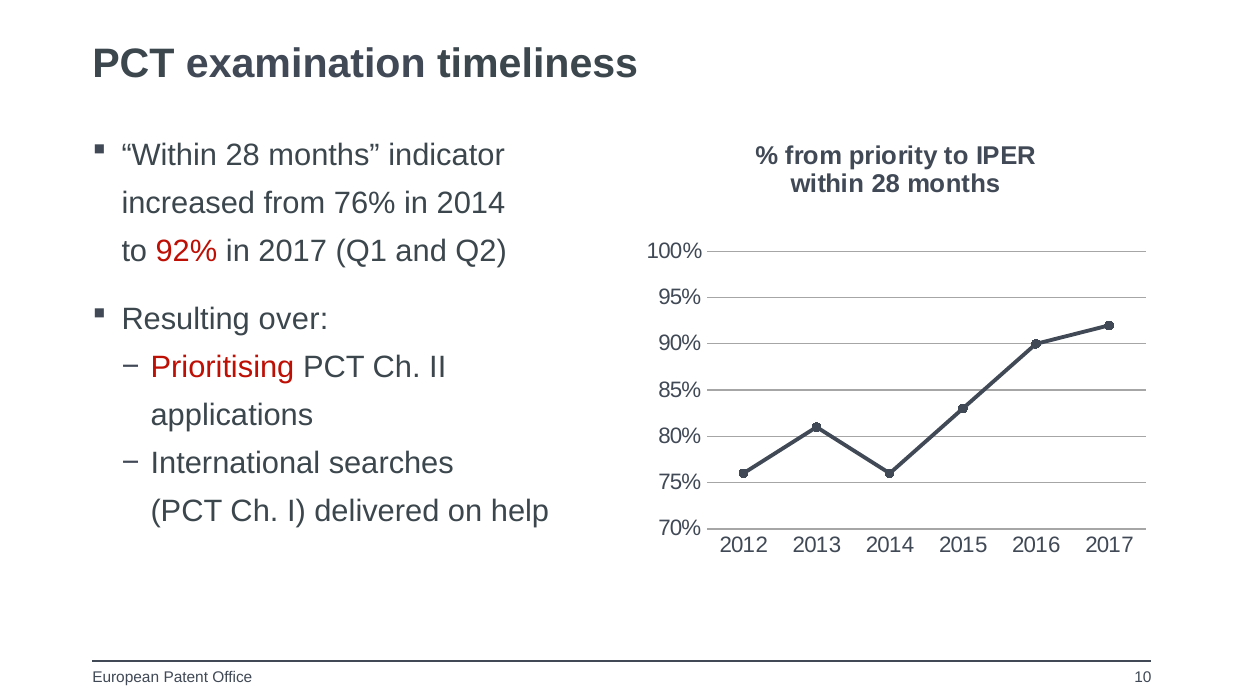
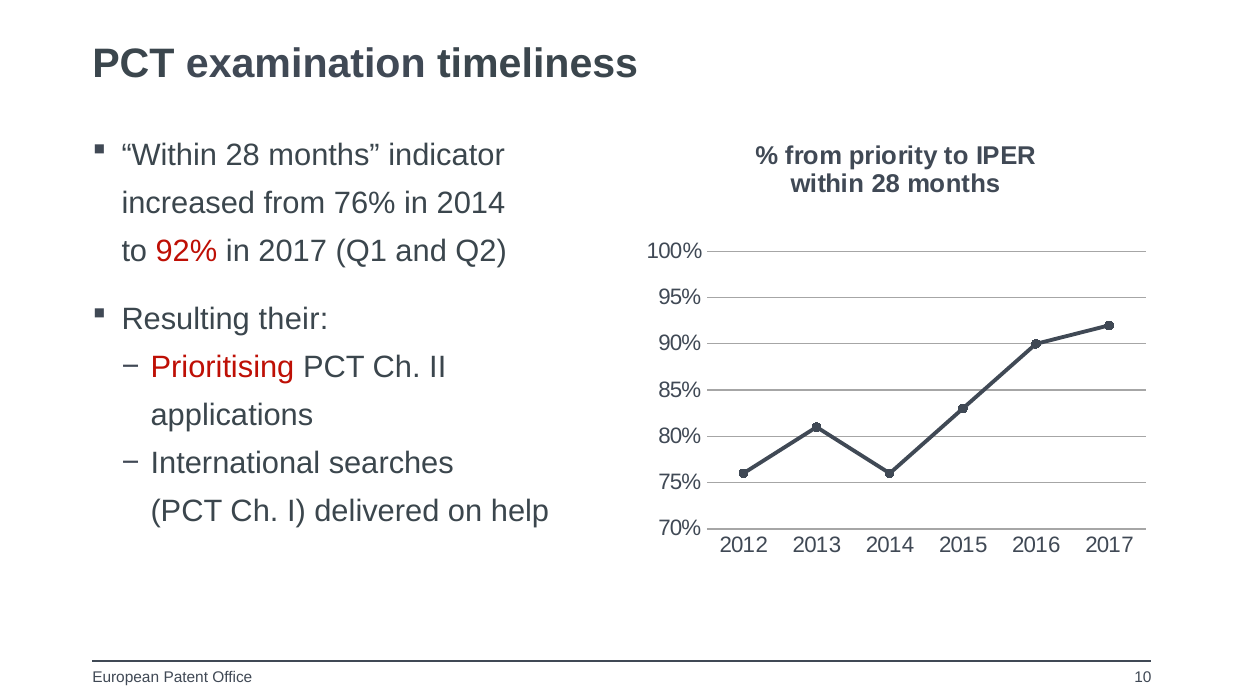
over: over -> their
